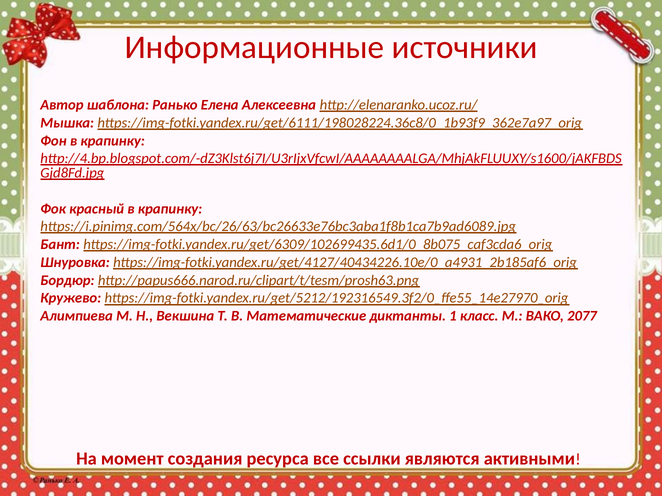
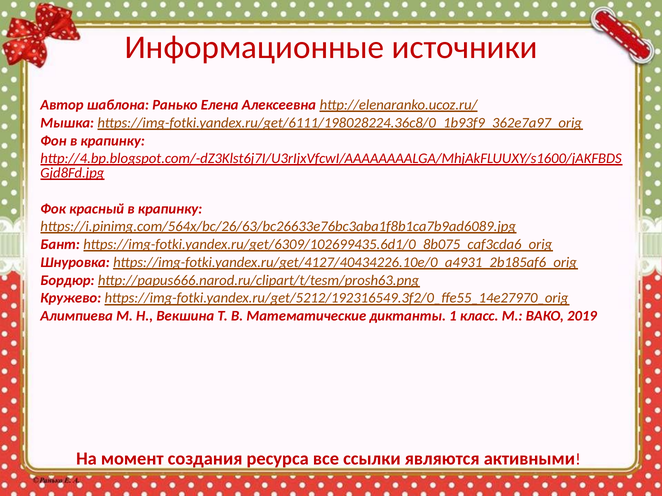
2077: 2077 -> 2019
